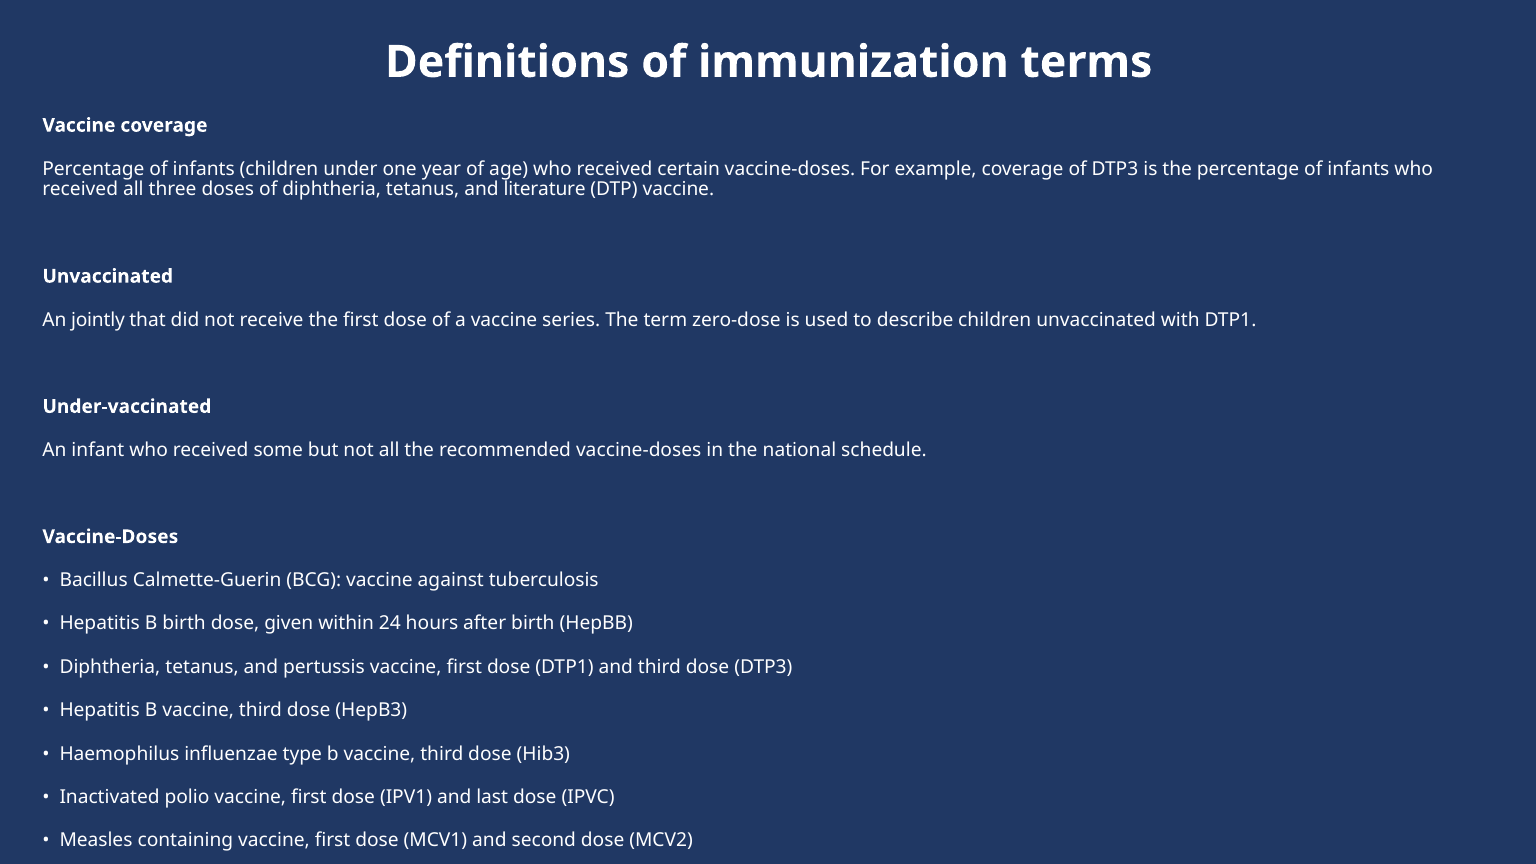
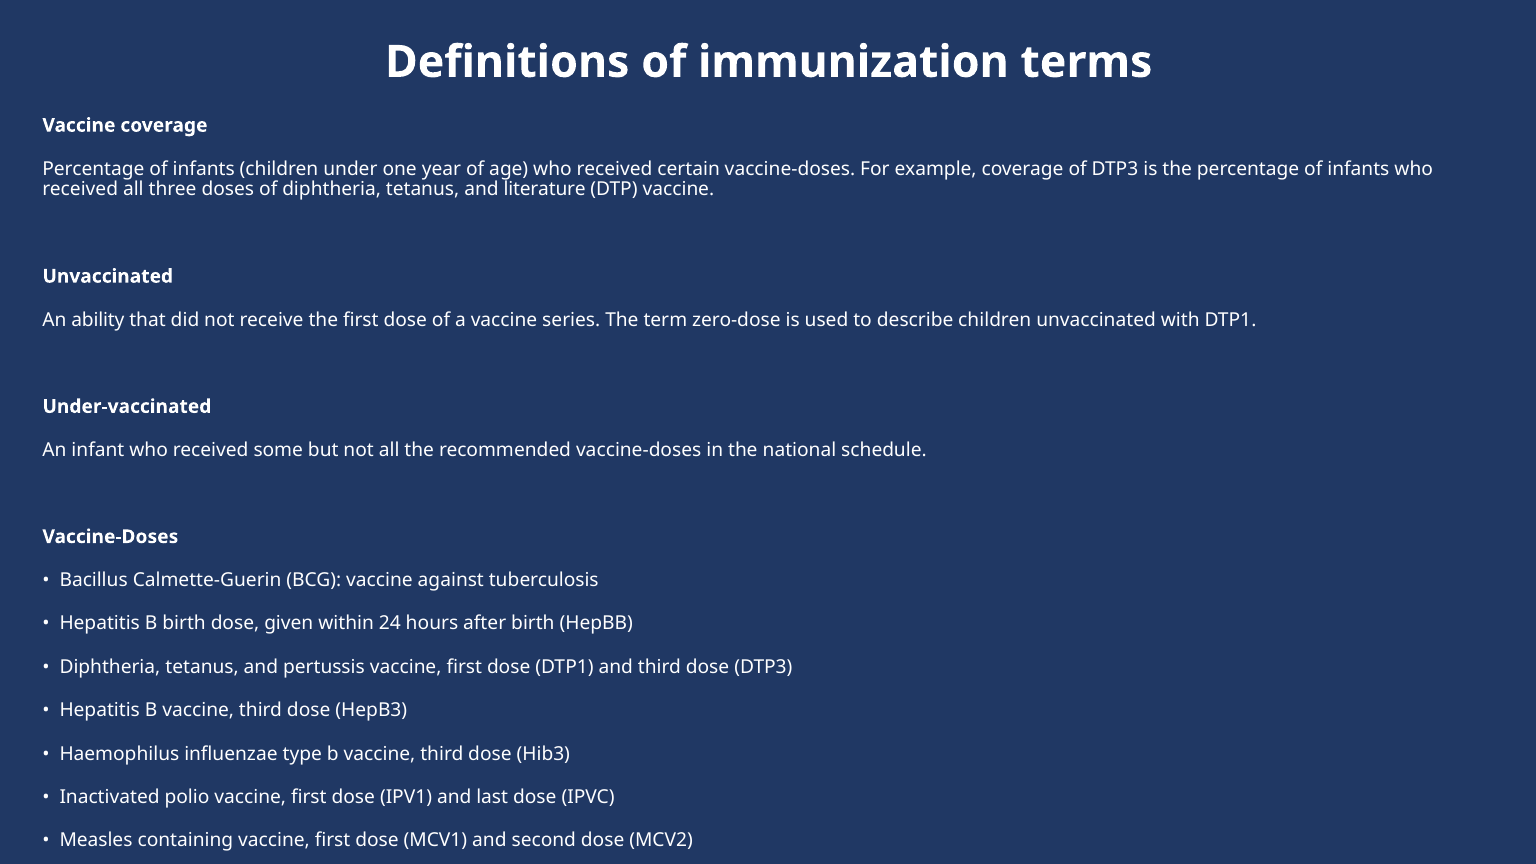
jointly: jointly -> ability
